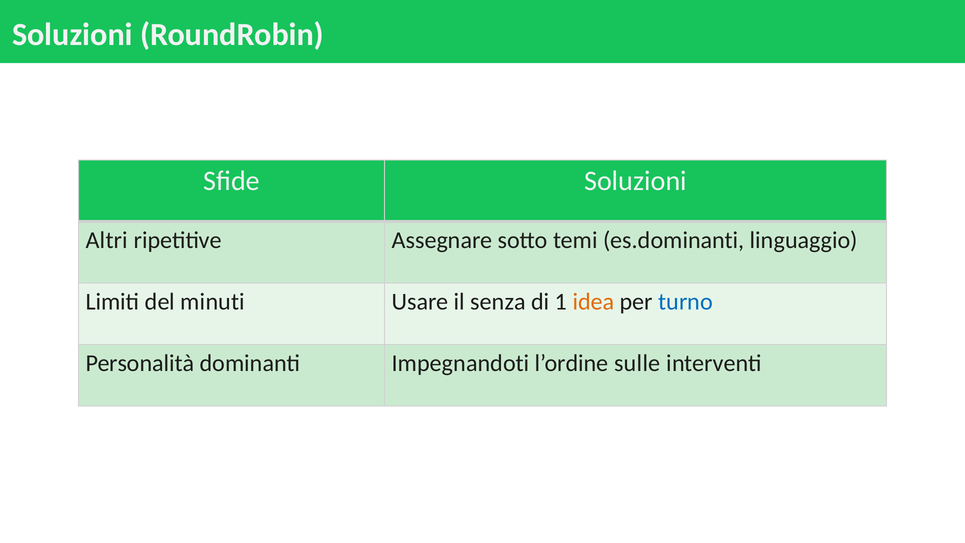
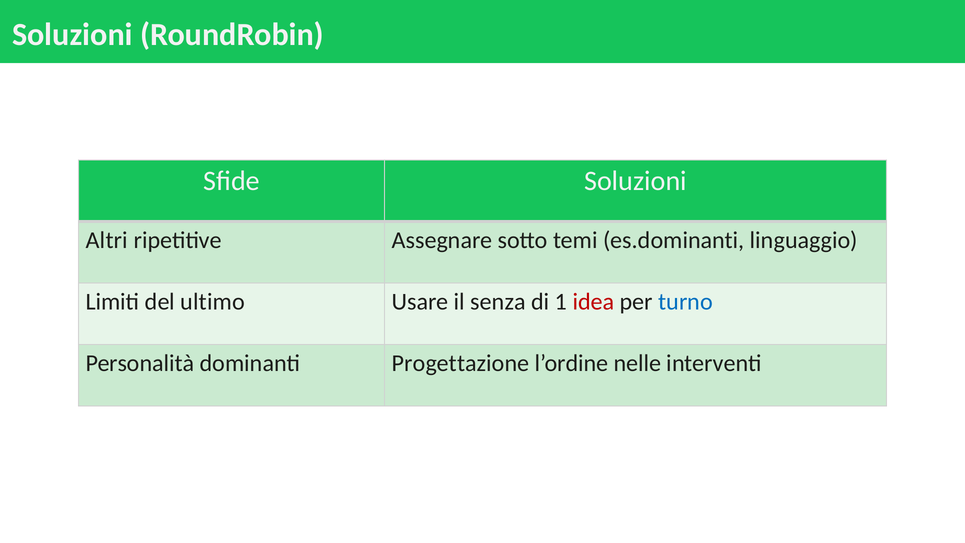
minuti: minuti -> ultimo
idea colour: orange -> red
Impegnandoti: Impegnandoti -> Progettazione
sulle: sulle -> nelle
